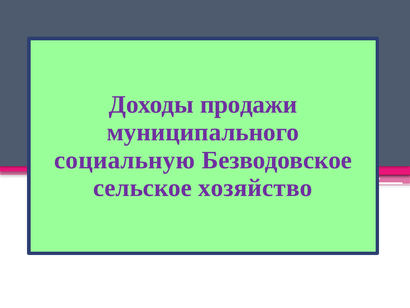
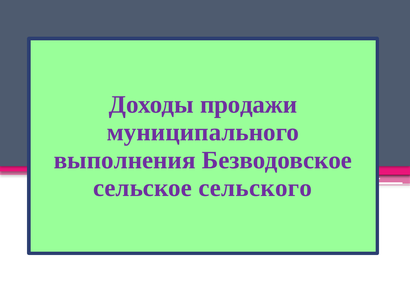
социальную: социальную -> выполнения
хозяйство: хозяйство -> сельского
